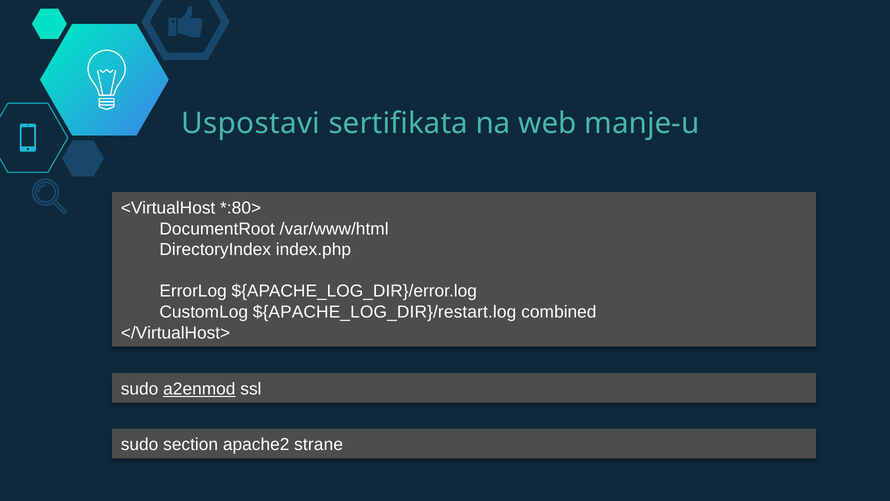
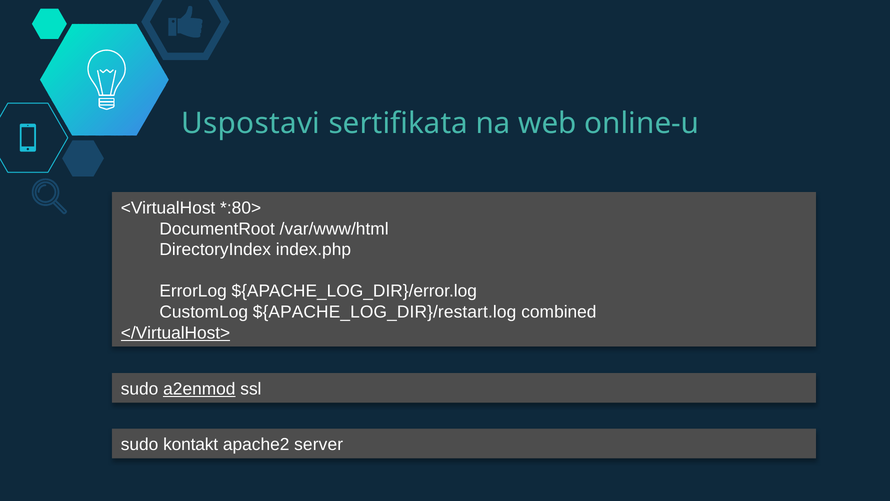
manje-u: manje-u -> online-u
</VirtualHost> underline: none -> present
section: section -> kontakt
strane: strane -> server
